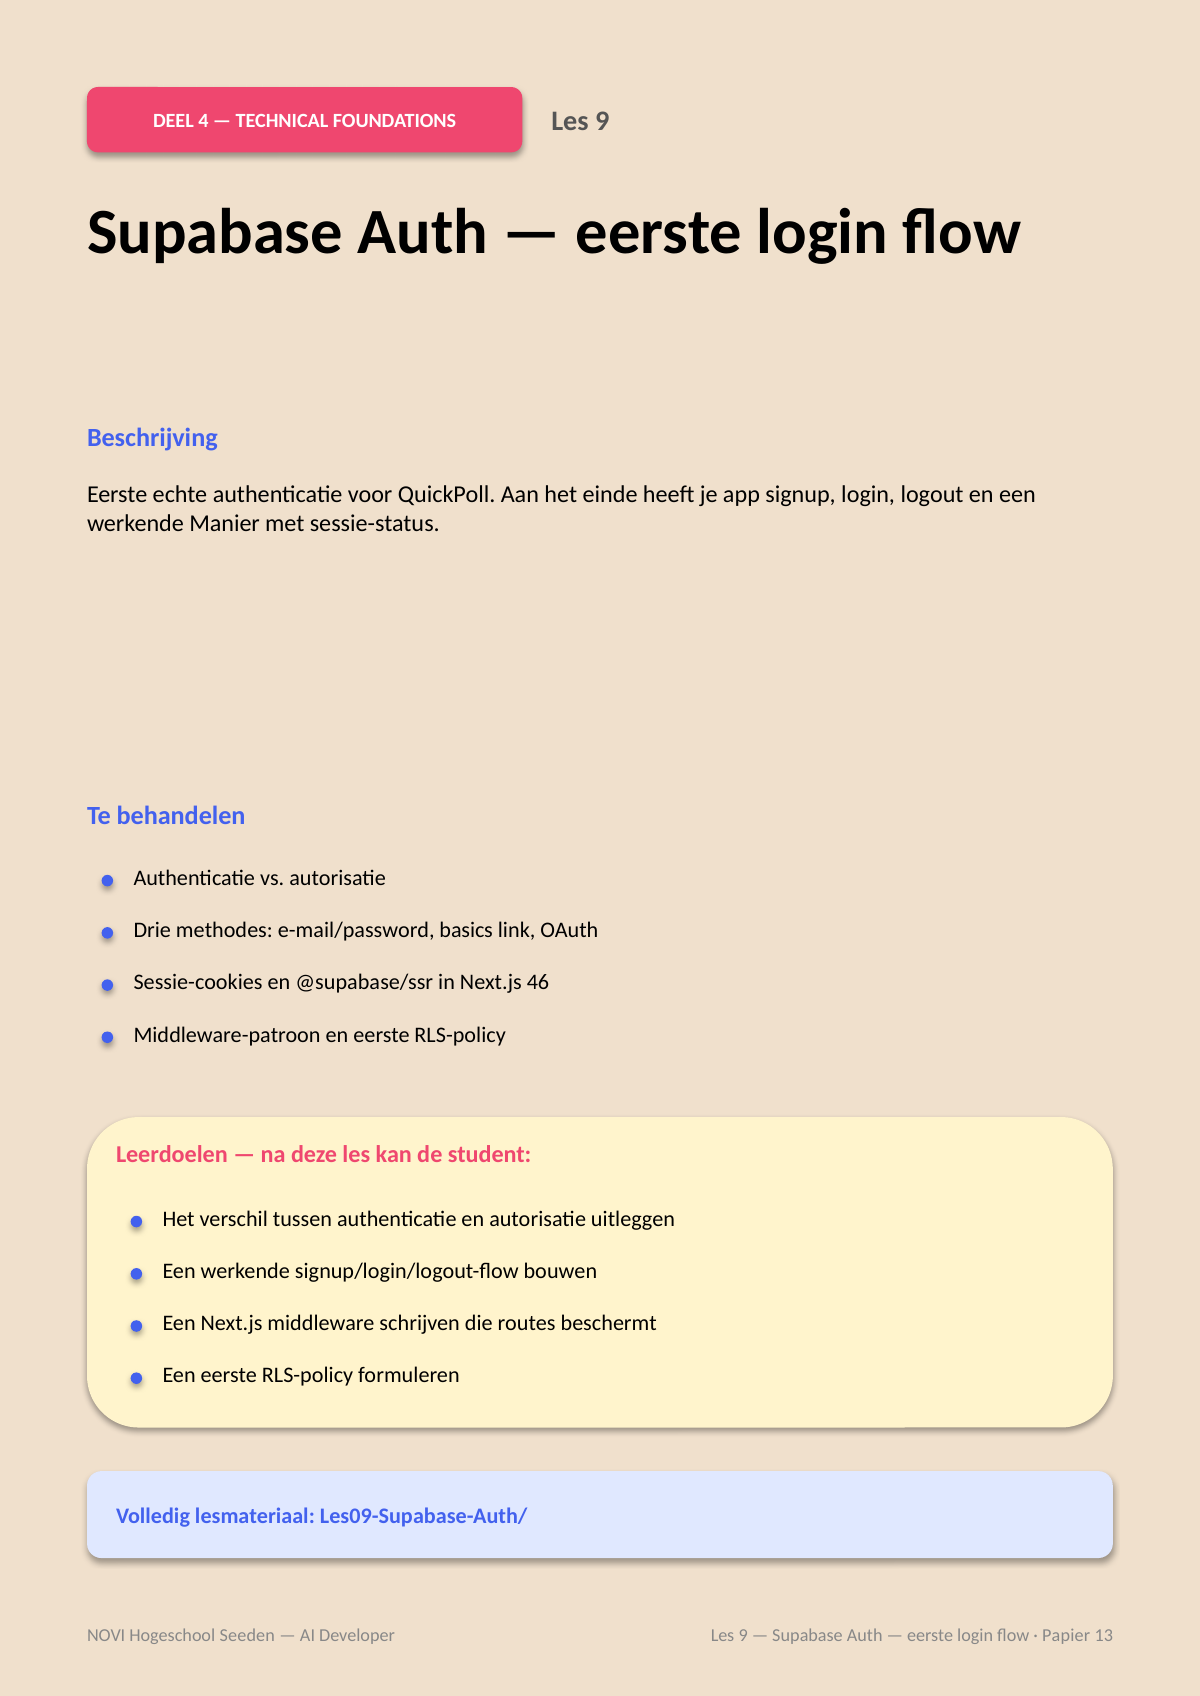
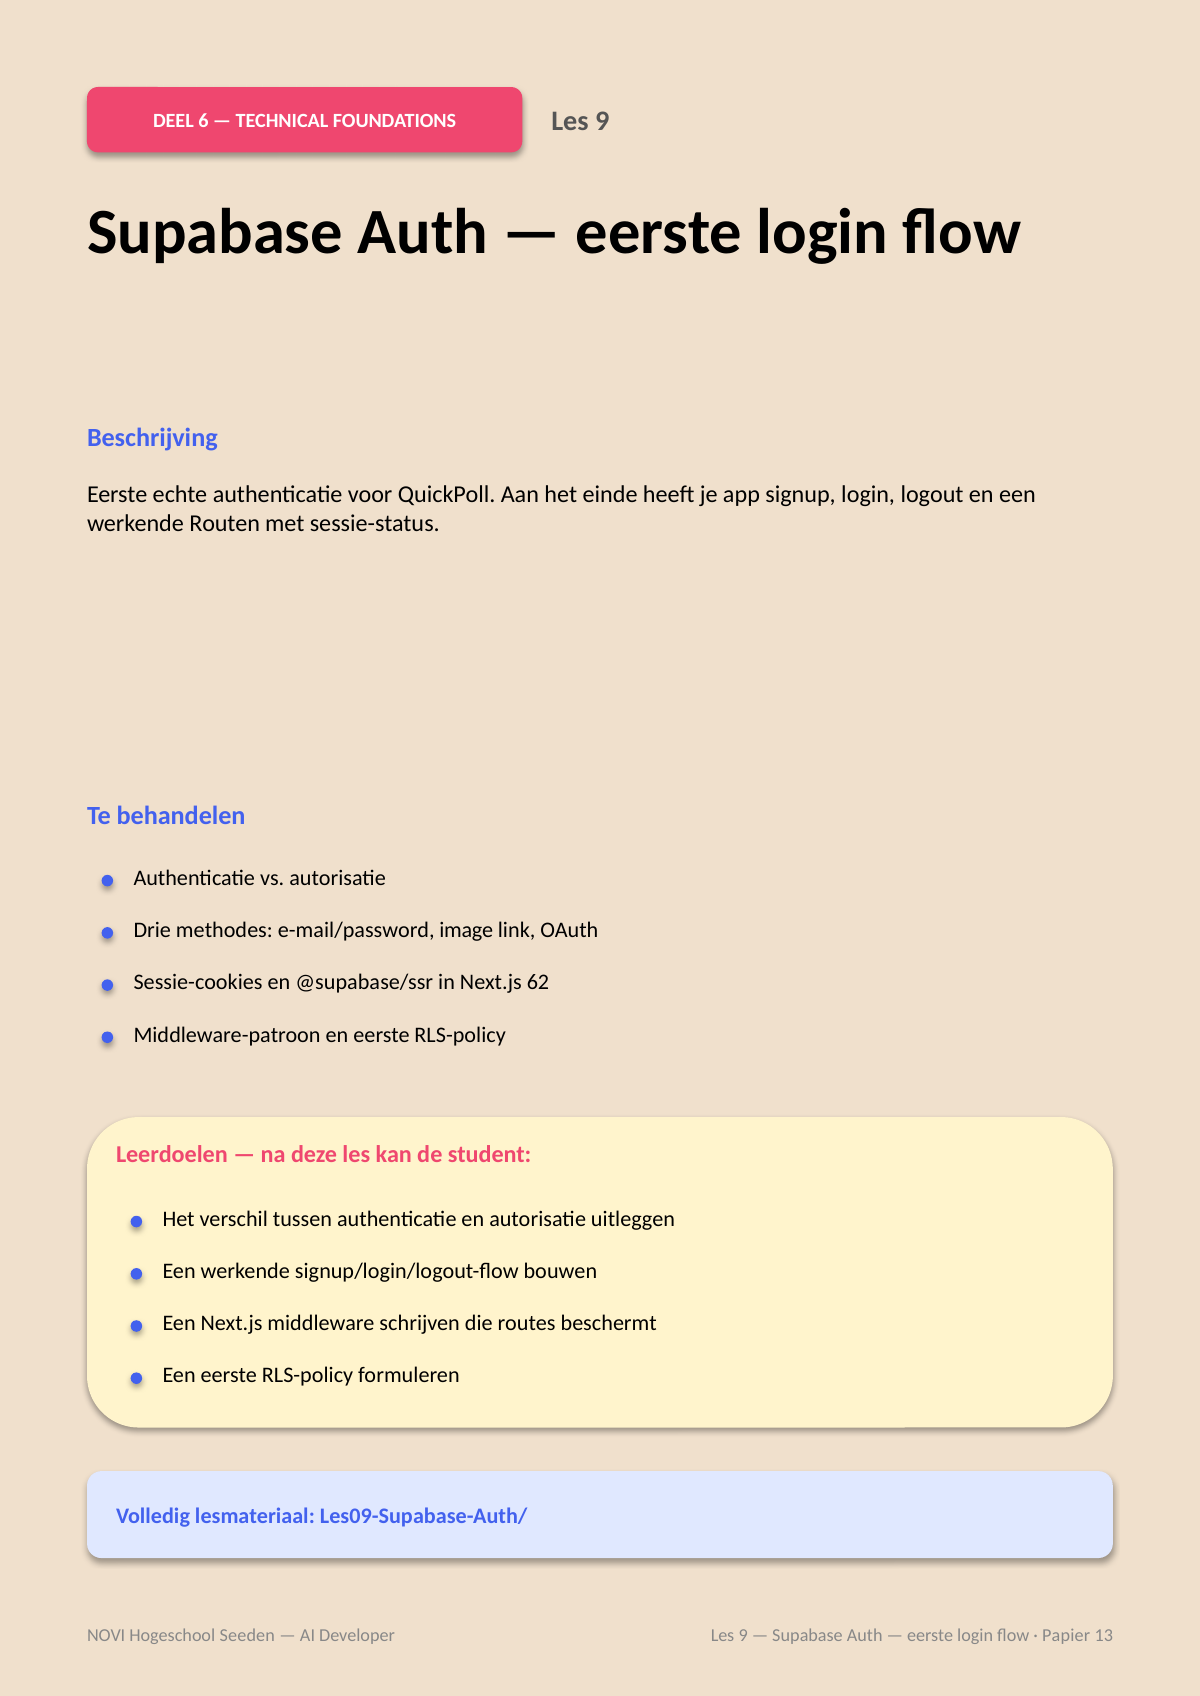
4: 4 -> 6
Manier: Manier -> Routen
basics: basics -> image
46: 46 -> 62
